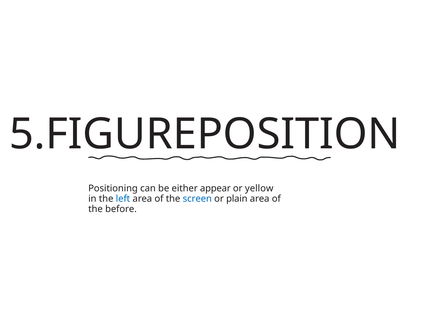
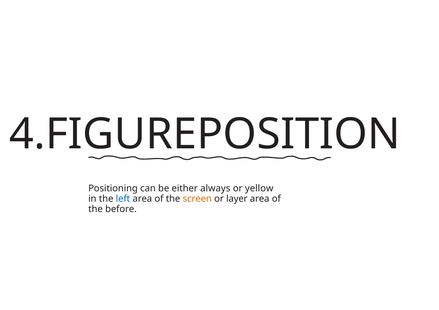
5.FIGUREPOSITION: 5.FIGUREPOSITION -> 4.FIGUREPOSITION
appear: appear -> always
screen colour: blue -> orange
plain: plain -> layer
